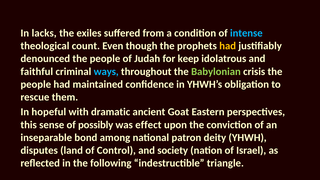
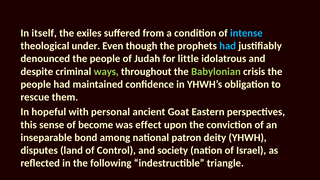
lacks: lacks -> itself
count: count -> under
had at (228, 46) colour: yellow -> light blue
keep: keep -> little
faithful: faithful -> despite
ways colour: light blue -> light green
dramatic: dramatic -> personal
possibly: possibly -> become
